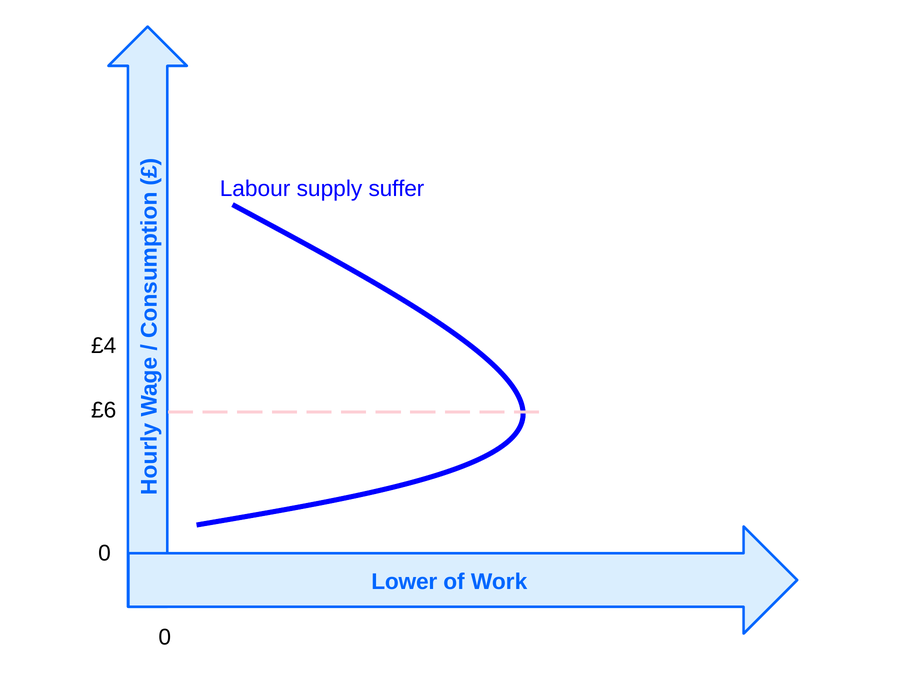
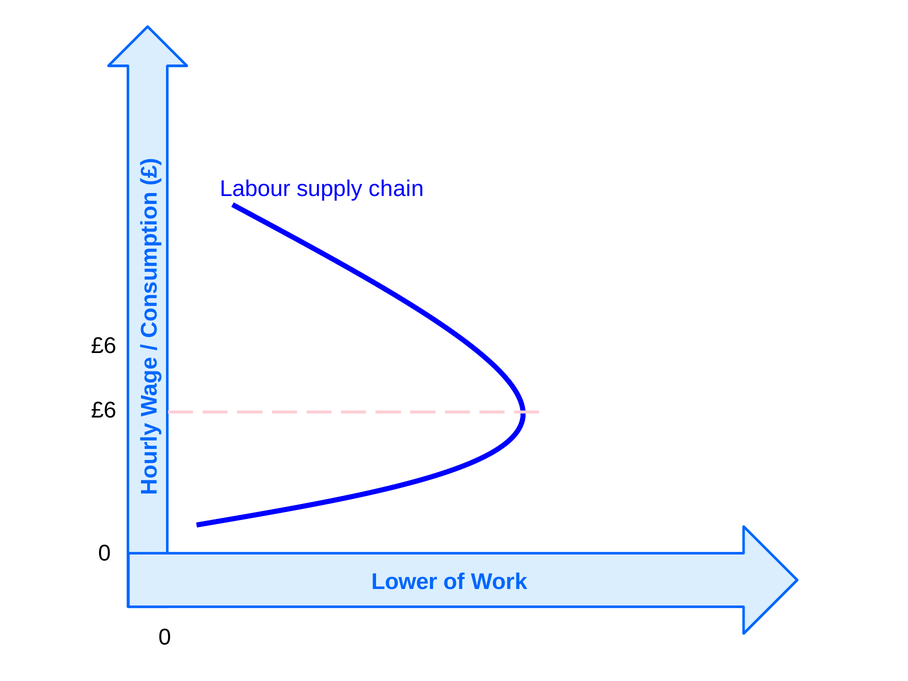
suffer: suffer -> chain
£4 at (104, 346): £4 -> £6
